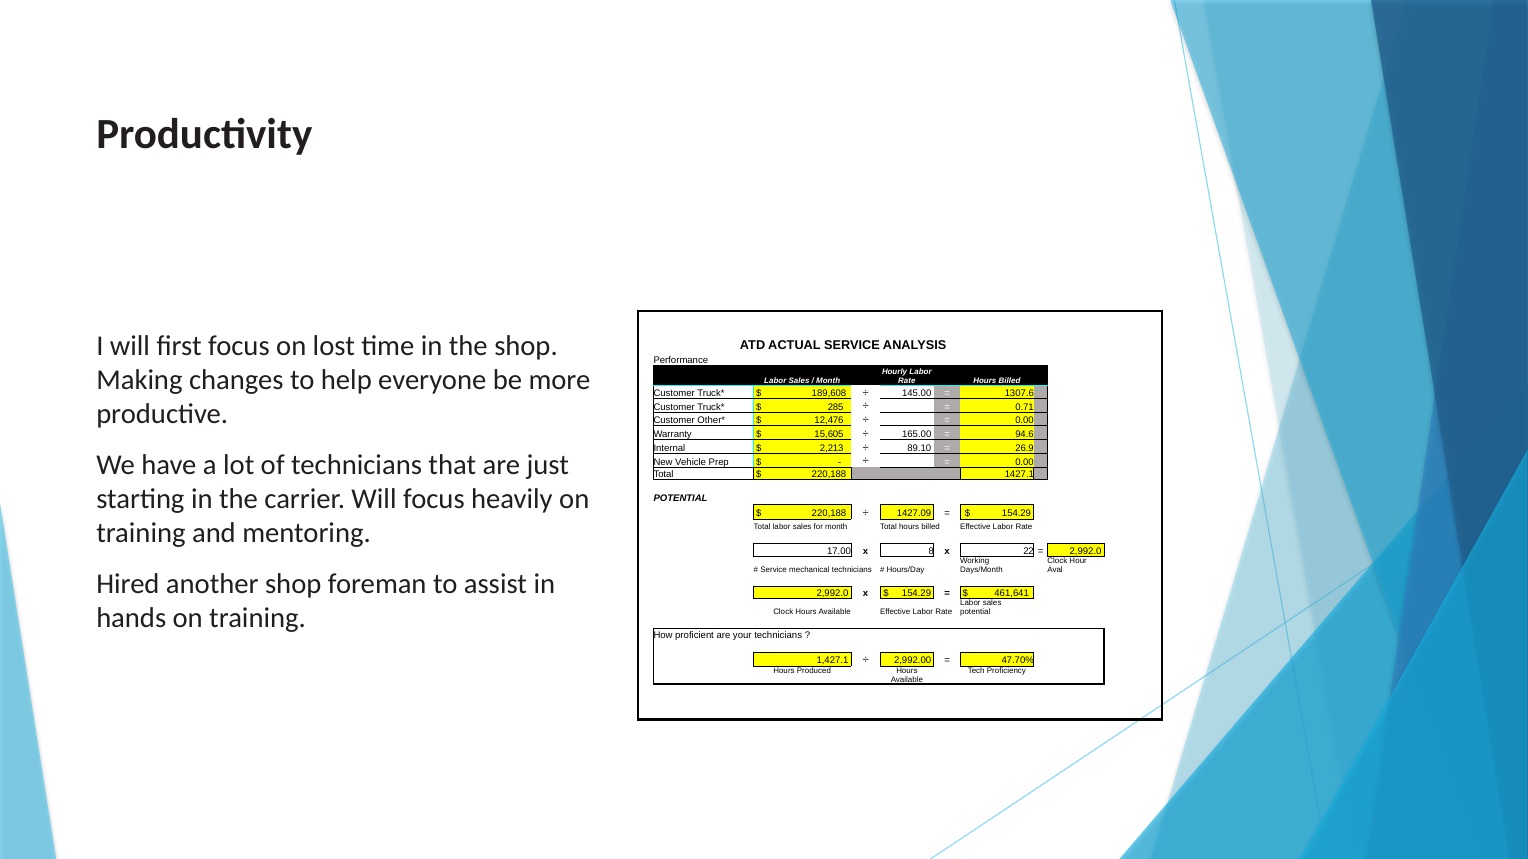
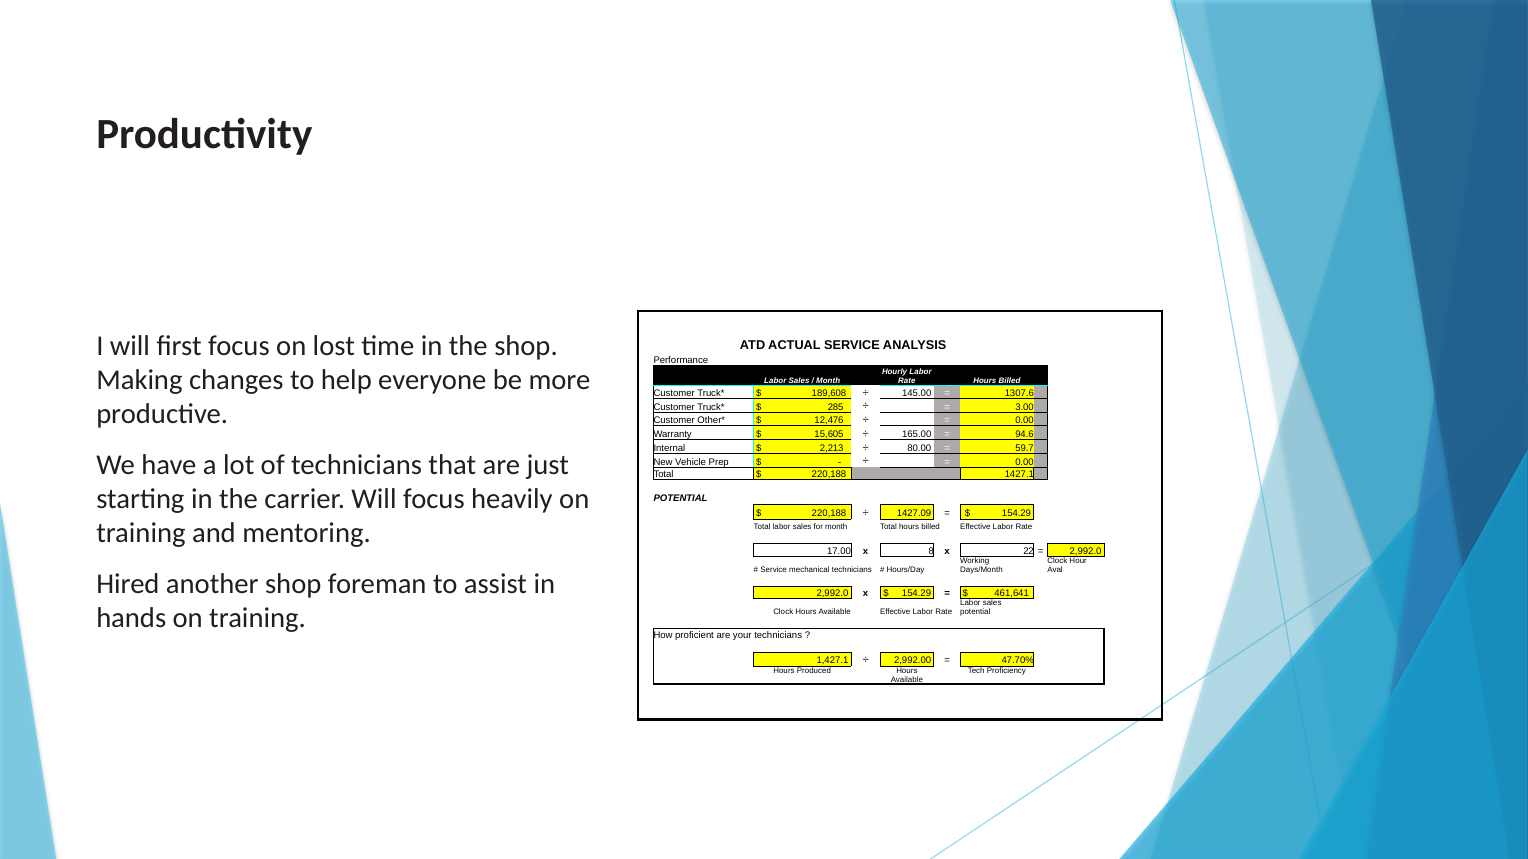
0.71: 0.71 -> 3.00
89.10: 89.10 -> 80.00
26.9: 26.9 -> 59.7
